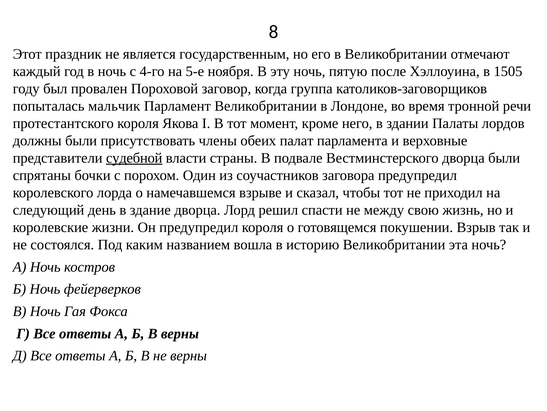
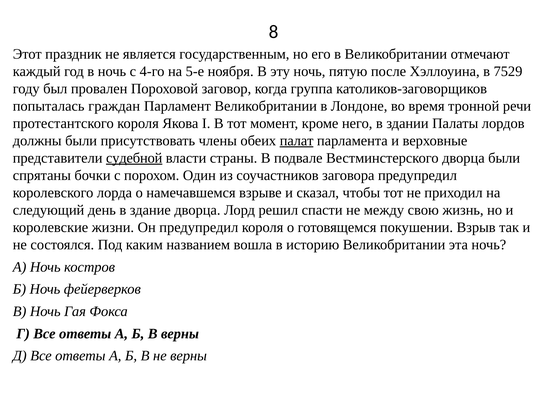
1505: 1505 -> 7529
мальчик: мальчик -> граждан
палат underline: none -> present
